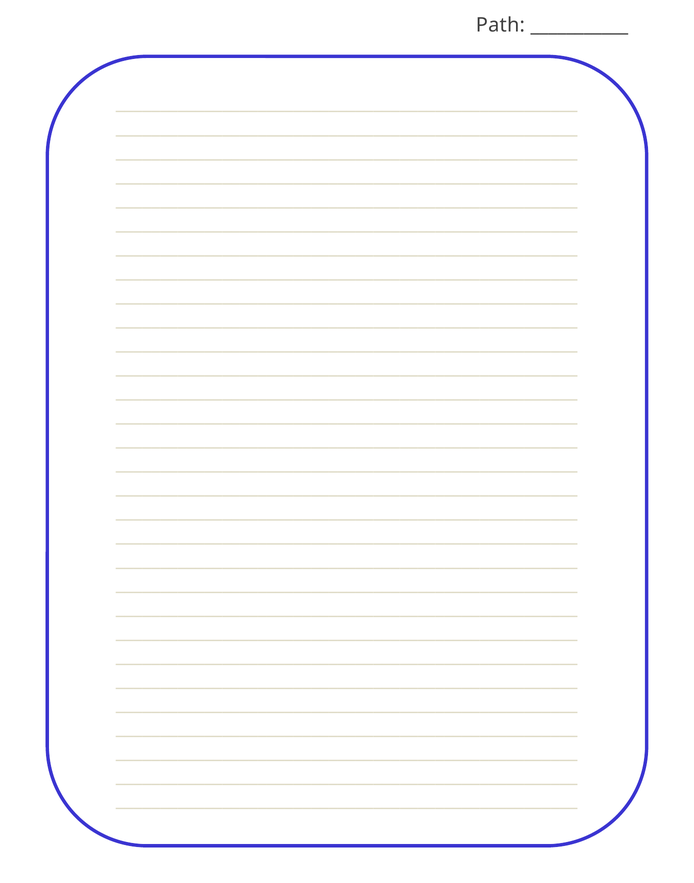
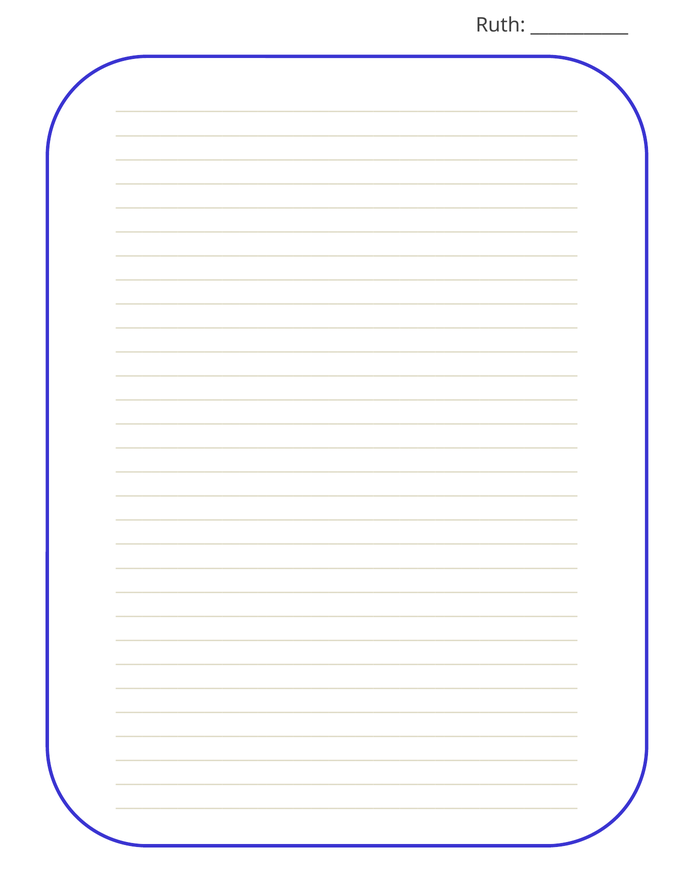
Path: Path -> Ruth
